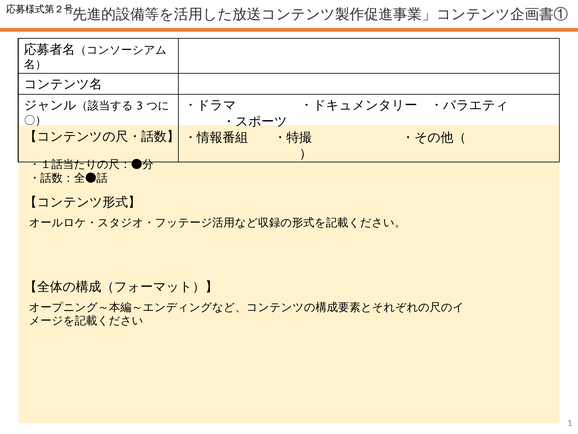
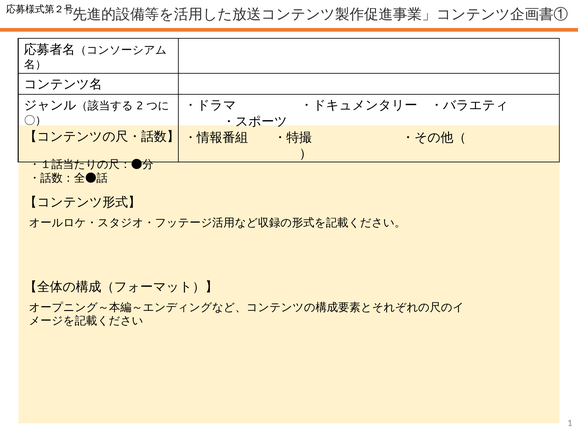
3: 3 -> 2
